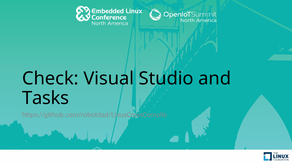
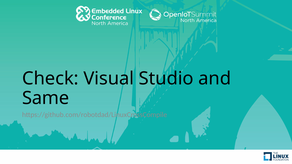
Tasks: Tasks -> Same
